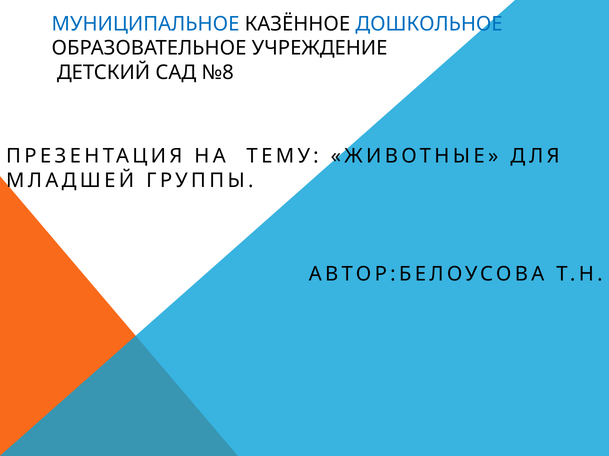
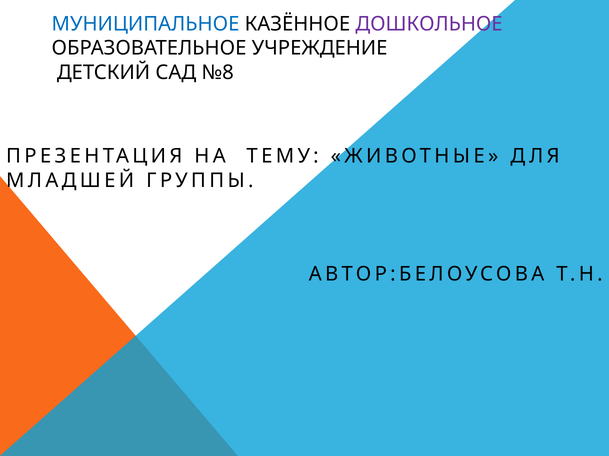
ДОШКОЛЬНОЕ colour: blue -> purple
